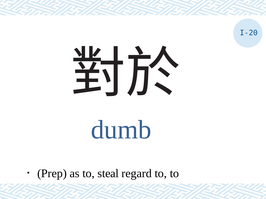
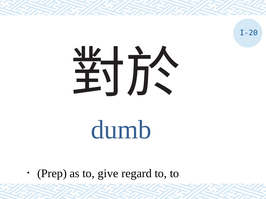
steal: steal -> give
